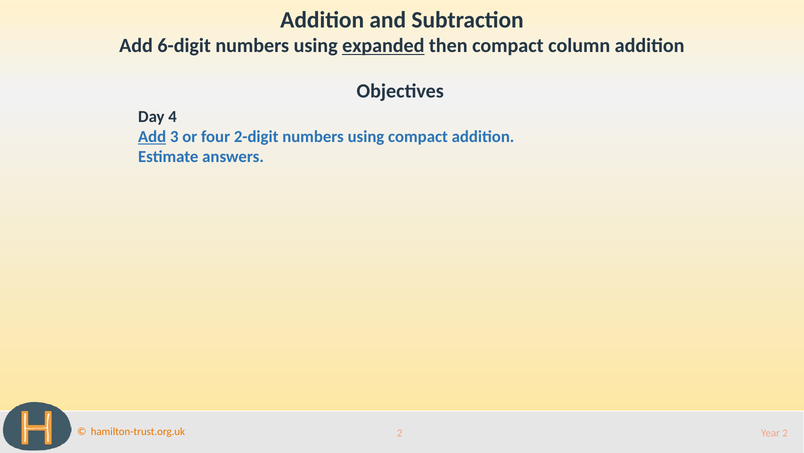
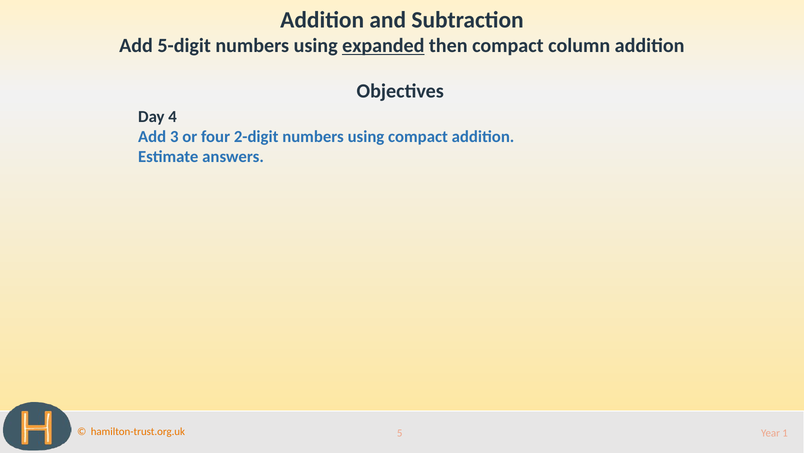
6-digit: 6-digit -> 5-digit
Add at (152, 136) underline: present -> none
2 at (400, 433): 2 -> 5
Year 2: 2 -> 1
